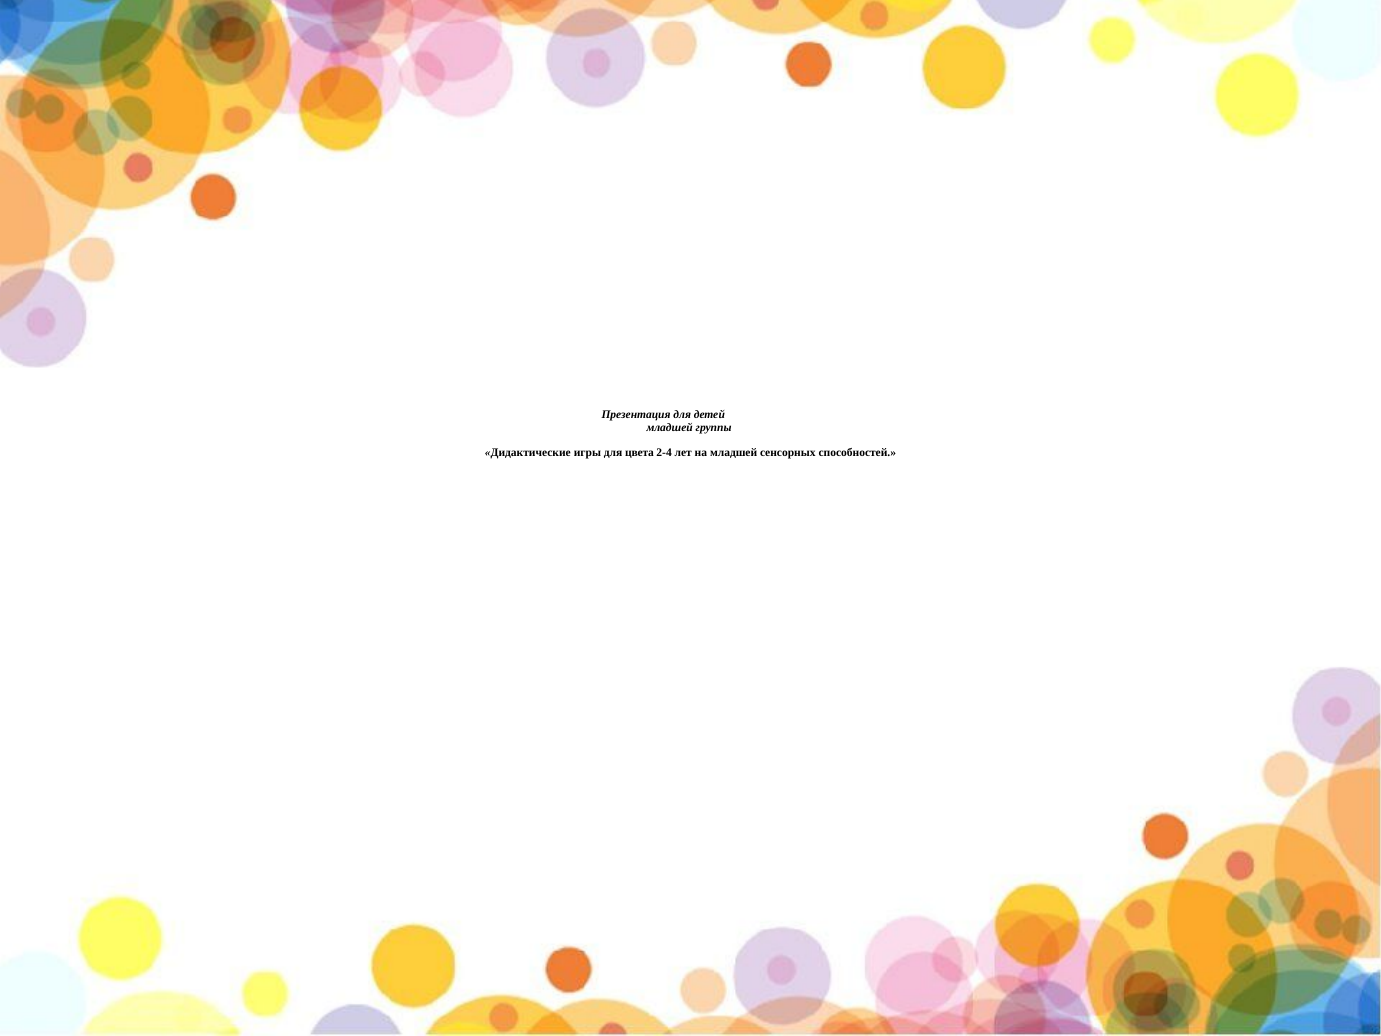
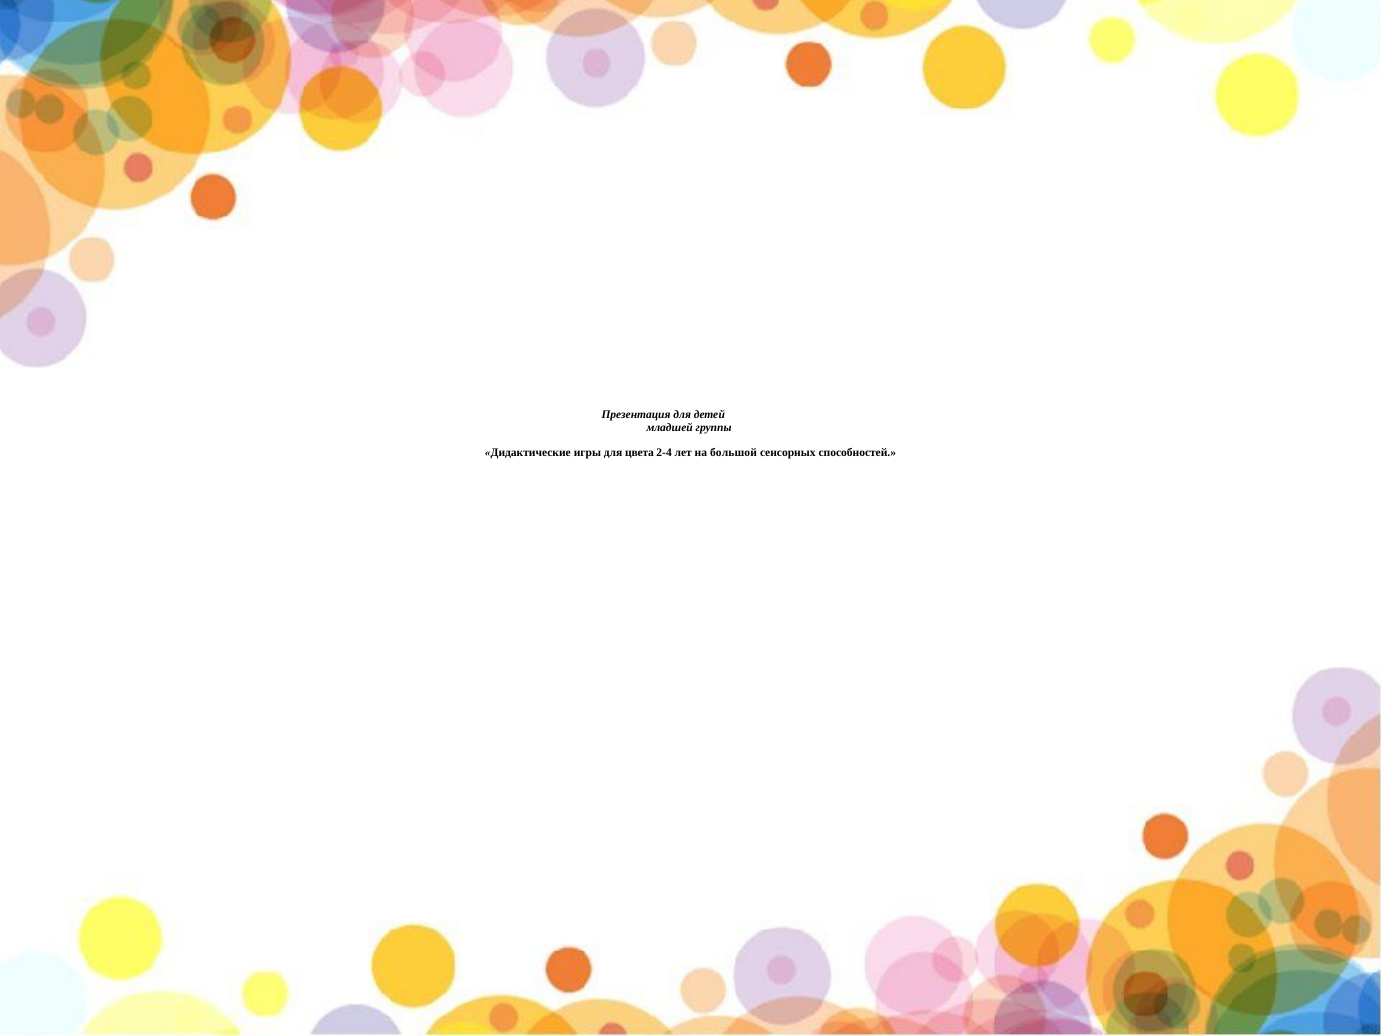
на младшей: младшей -> большой
